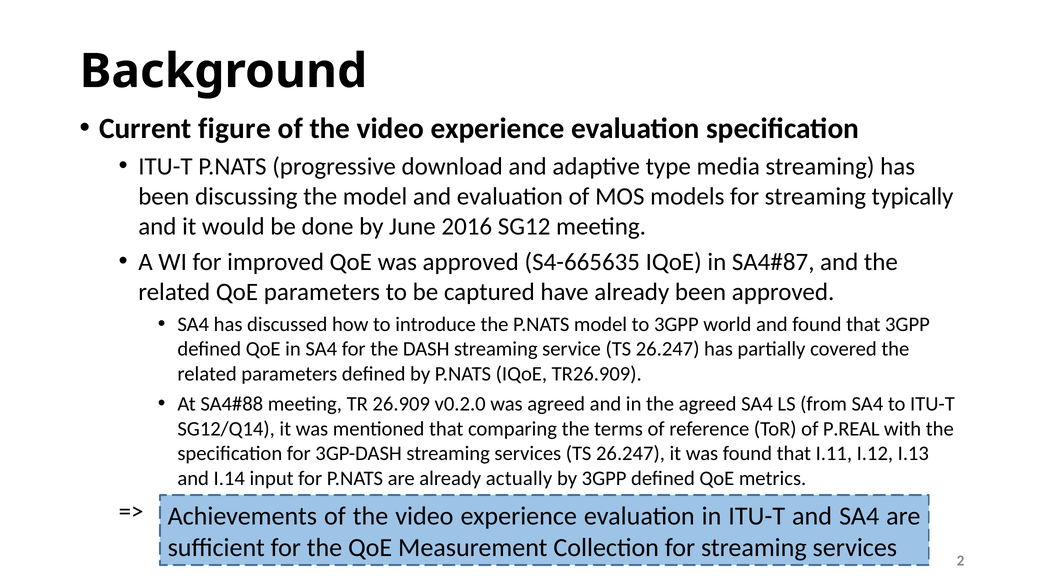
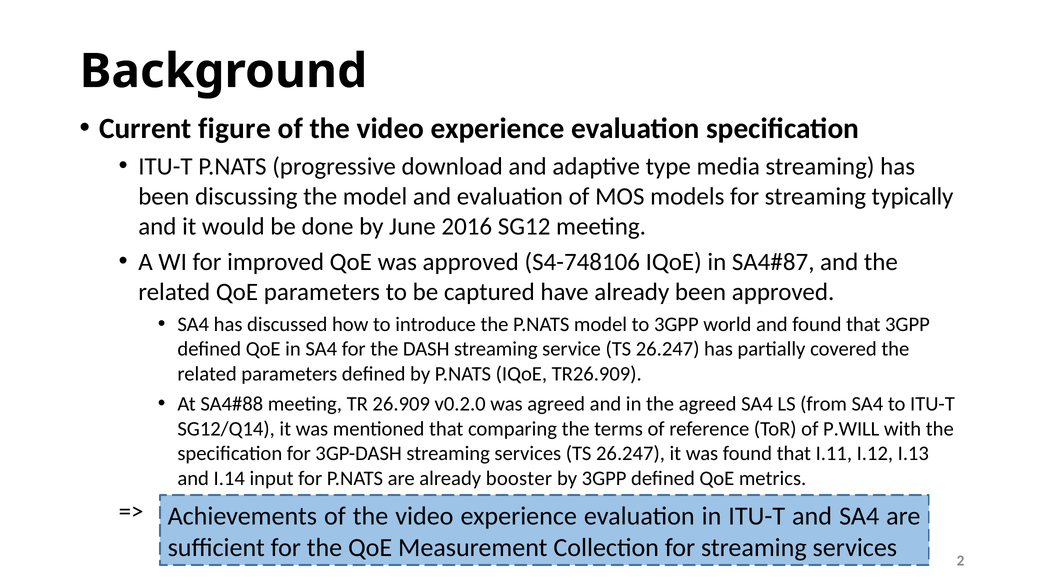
S4-665635: S4-665635 -> S4-748106
P.REAL: P.REAL -> P.WILL
actually: actually -> booster
